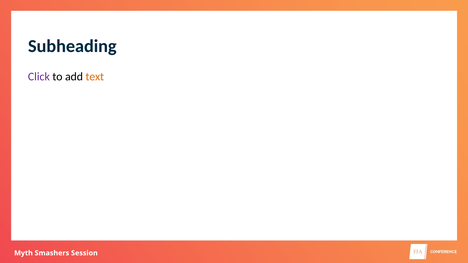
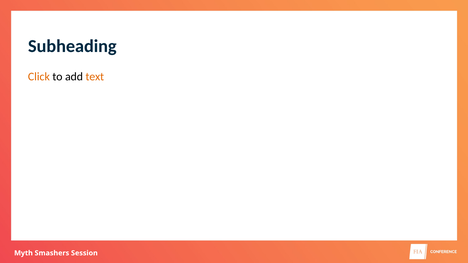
Click colour: purple -> orange
